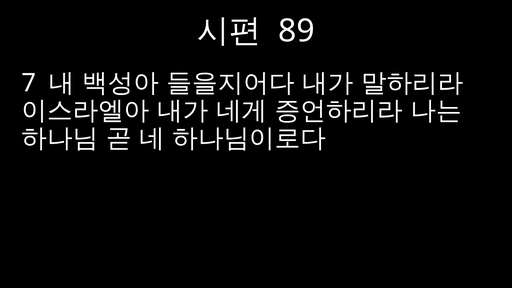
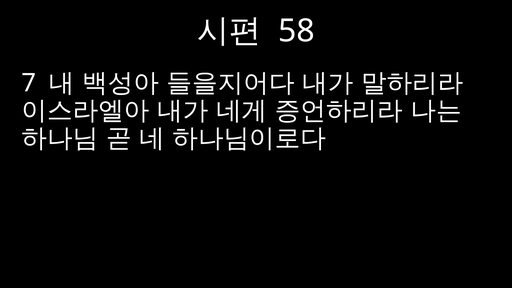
89: 89 -> 58
